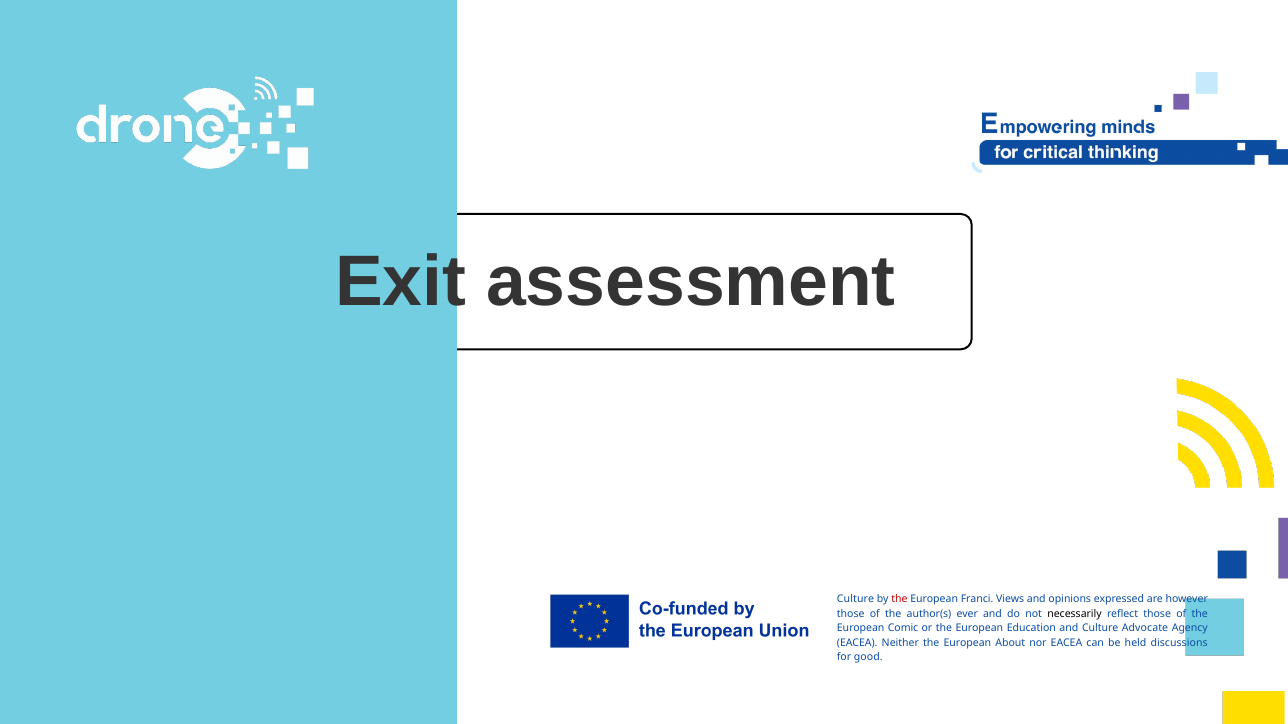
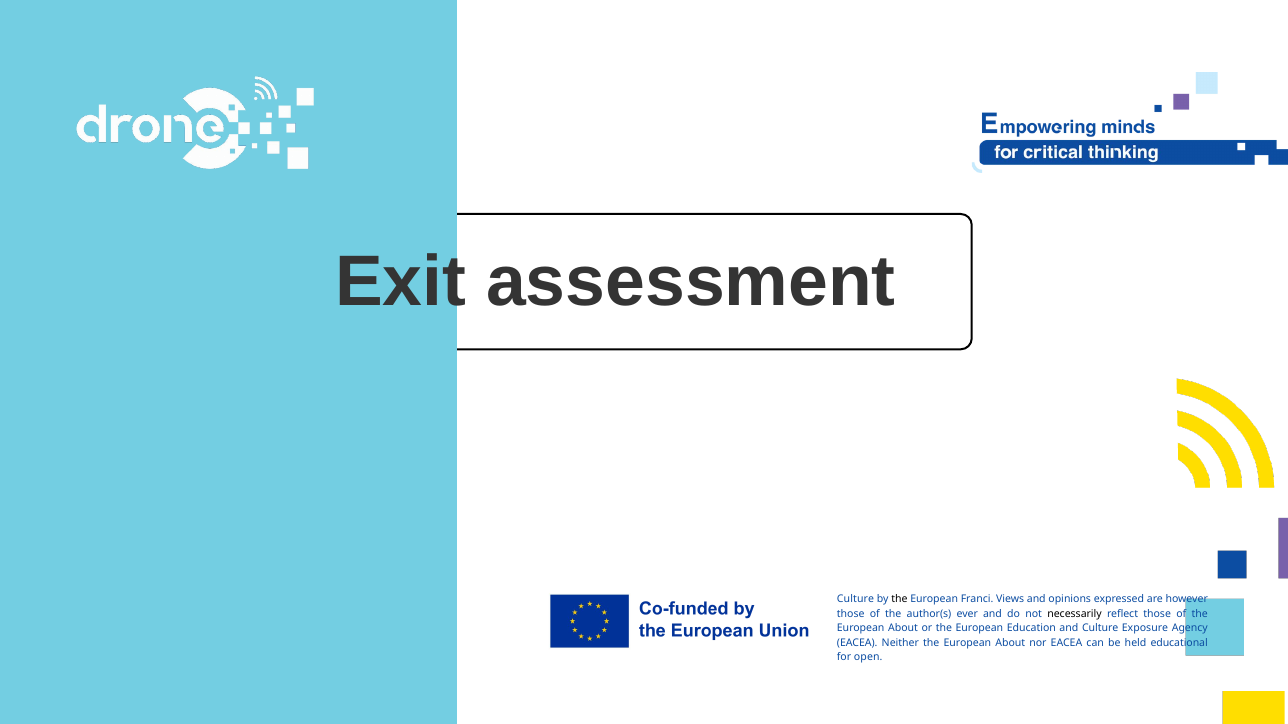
the at (899, 599) colour: red -> black
Comic at (903, 629): Comic -> About
Advocate: Advocate -> Exposure
discussions: discussions -> educational
good: good -> open
